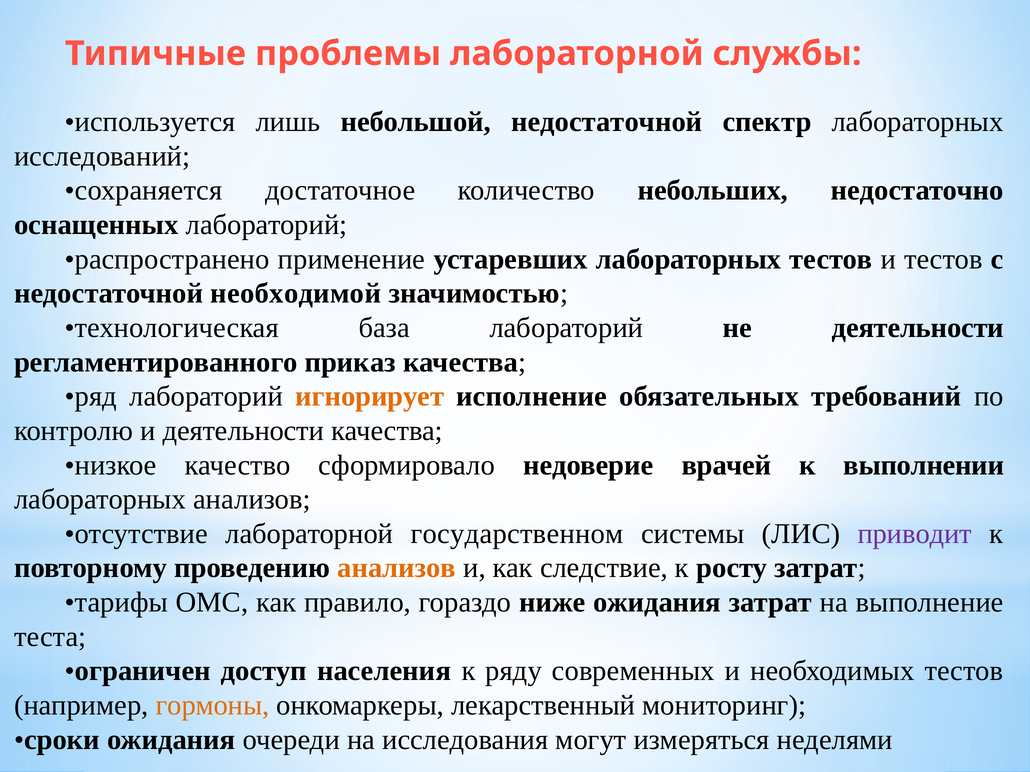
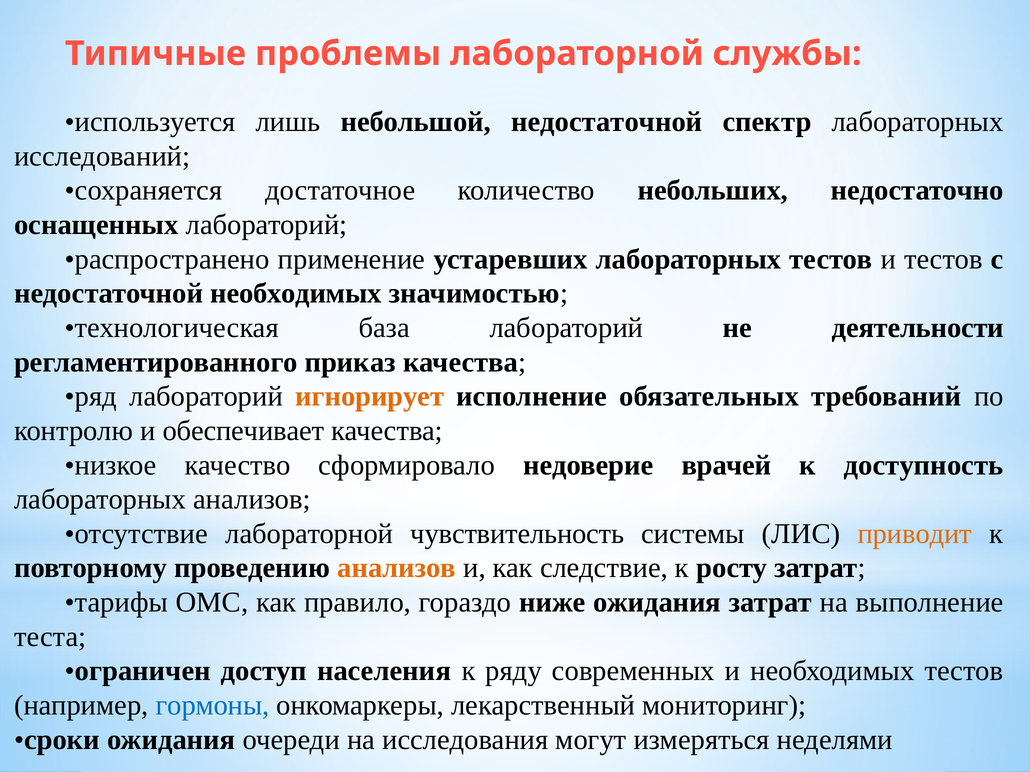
недостаточной необходимой: необходимой -> необходимых
и деятельности: деятельности -> обеспечивает
выполнении: выполнении -> доступность
государственном: государственном -> чувствительность
приводит colour: purple -> orange
гормоны colour: orange -> blue
